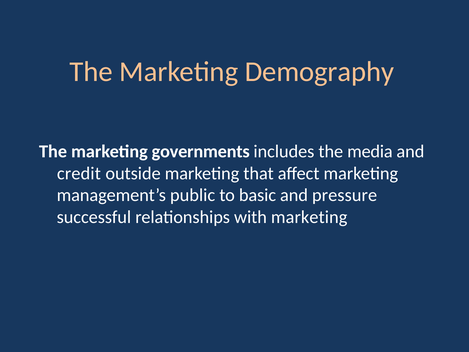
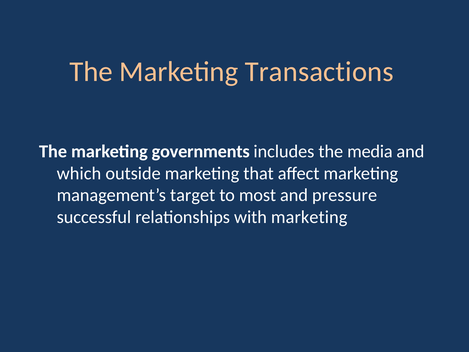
Demography: Demography -> Transactions
credit: credit -> which
public: public -> target
basic: basic -> most
